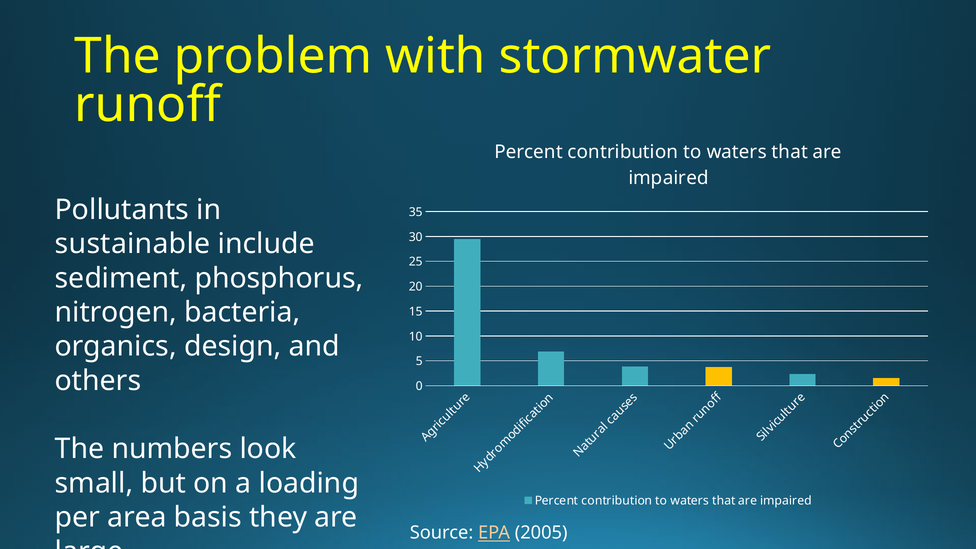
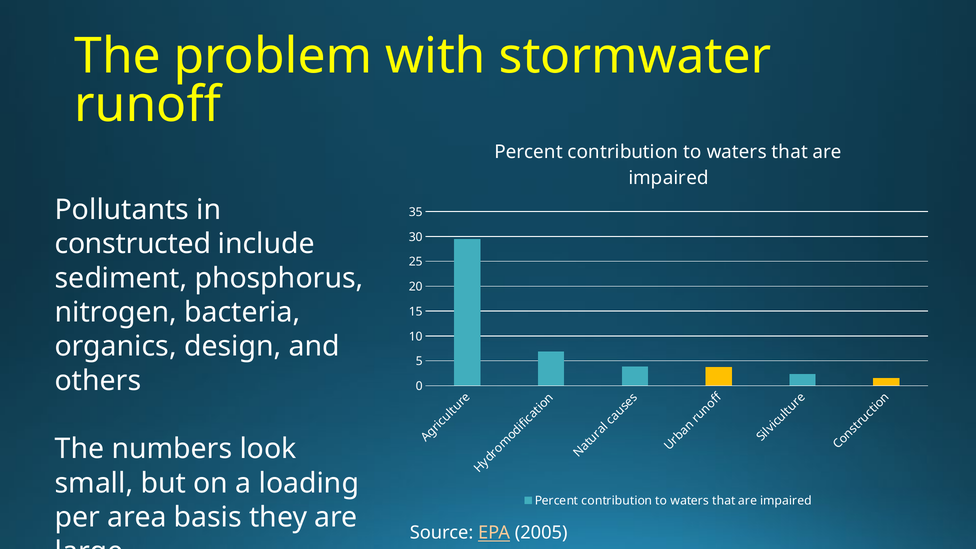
sustainable: sustainable -> constructed
